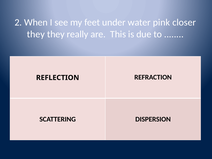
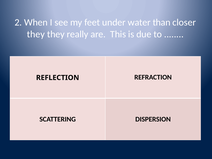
pink: pink -> than
